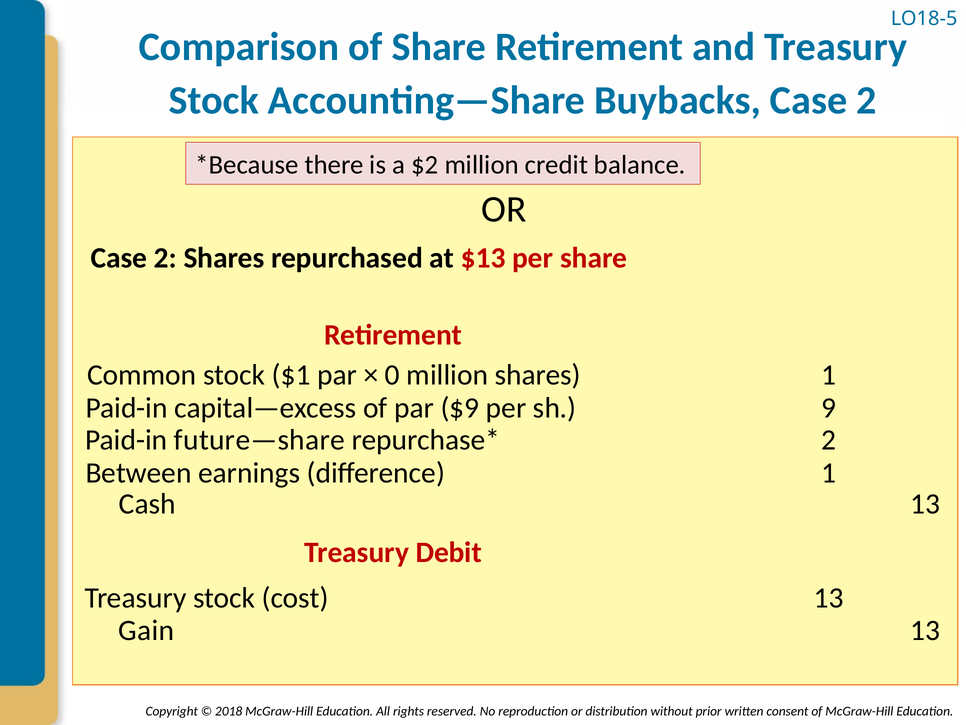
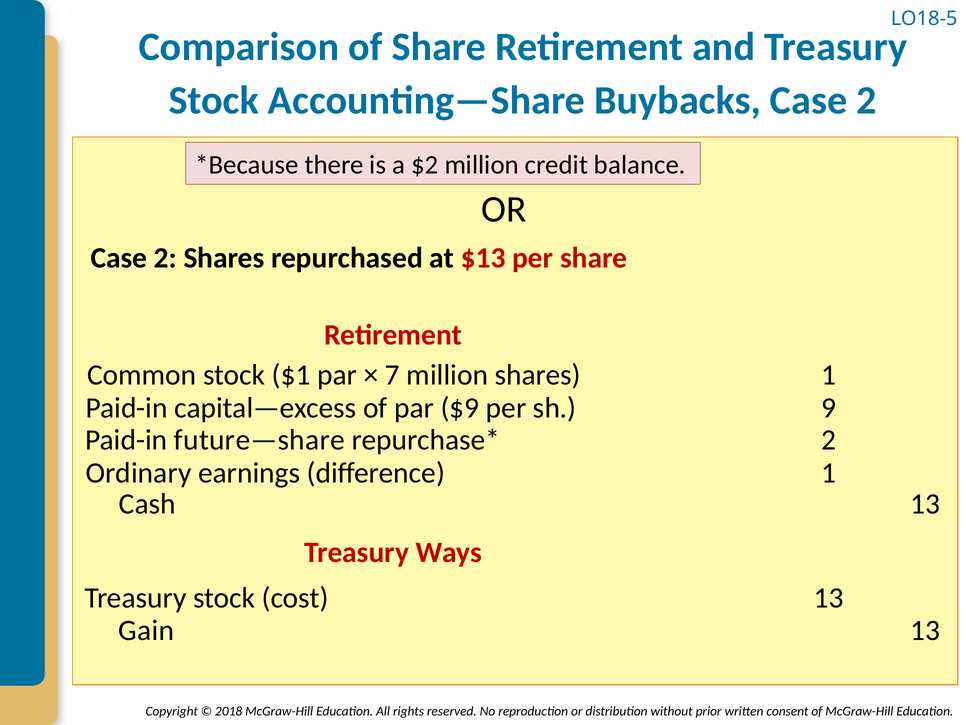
0: 0 -> 7
Between: Between -> Ordinary
Debit: Debit -> Ways
